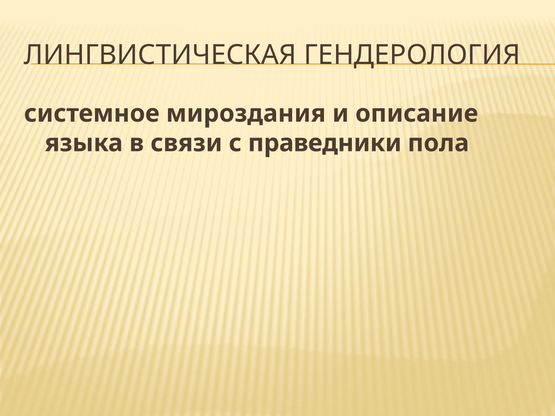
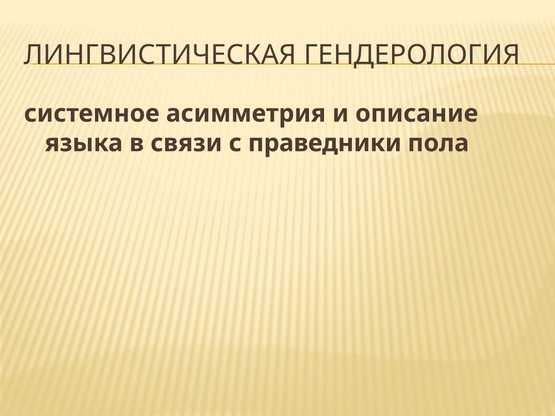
мироздания: мироздания -> асимметрия
